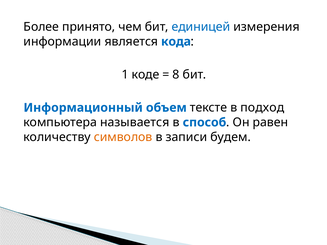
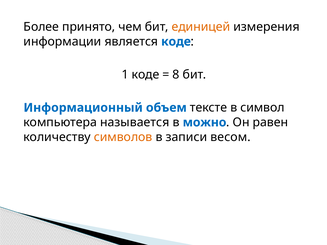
единицей colour: blue -> orange
является кода: кода -> коде
подход: подход -> символ
способ: способ -> можно
будем: будем -> весом
